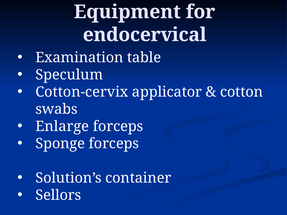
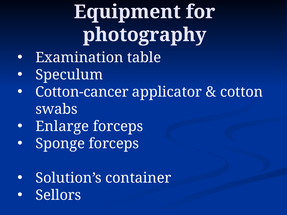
endocervical: endocervical -> photography
Cotton-cervix: Cotton-cervix -> Cotton-cancer
